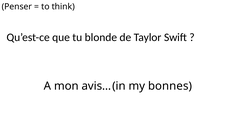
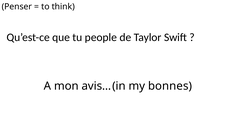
blonde: blonde -> people
